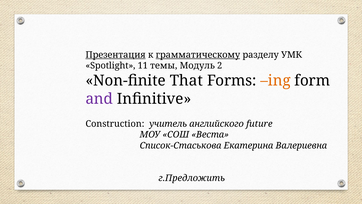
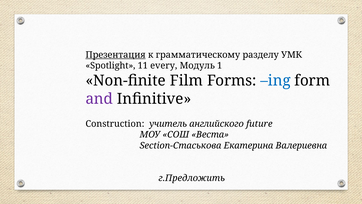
грамматическому underline: present -> none
темы: темы -> every
2: 2 -> 1
That: That -> Film
ing colour: orange -> blue
Список-Стаськова: Список-Стаськова -> Section-Стаськова
